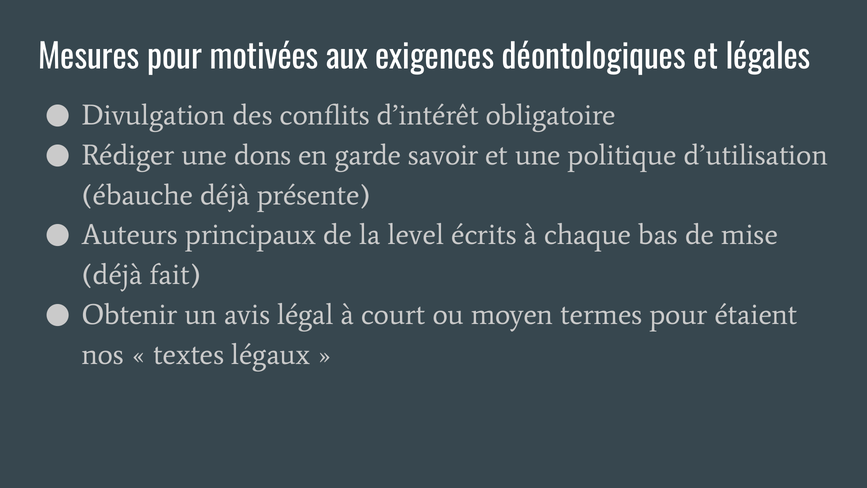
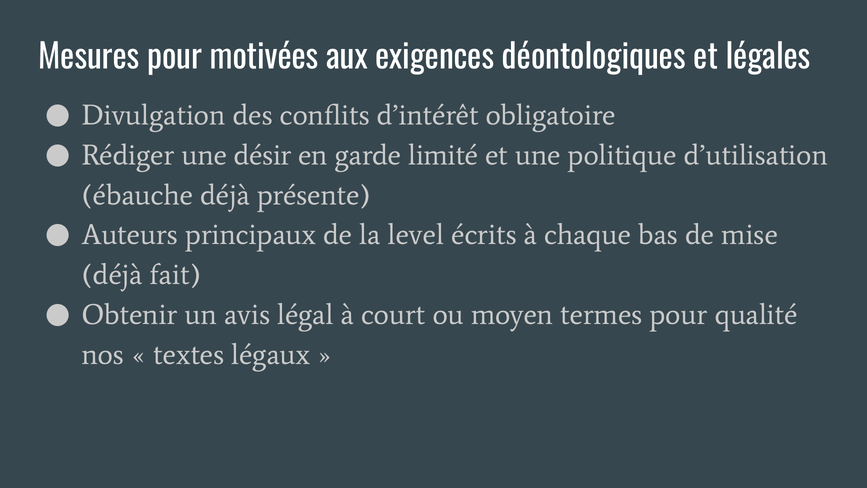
dons: dons -> désir
savoir: savoir -> limité
étaient: étaient -> qualité
